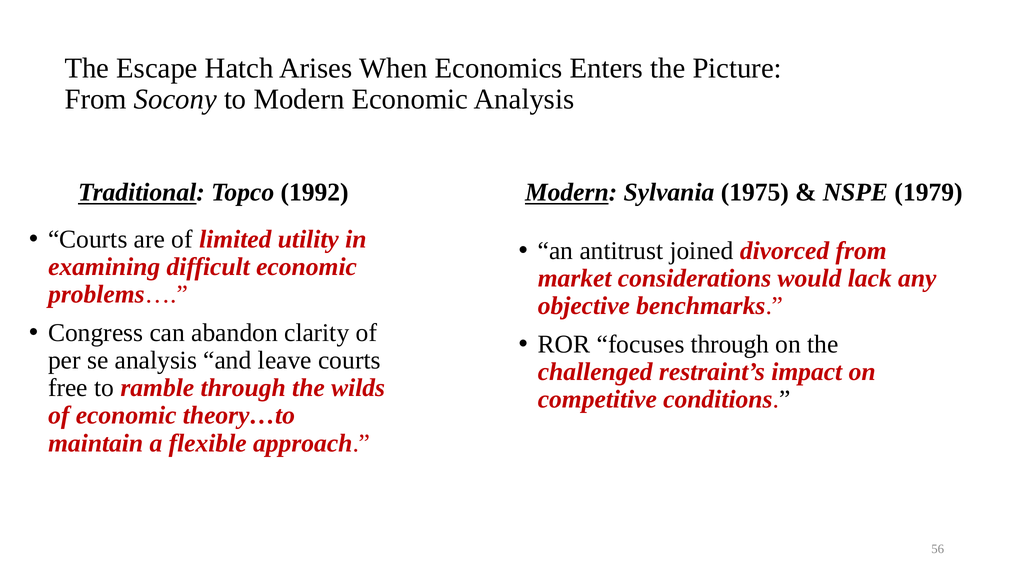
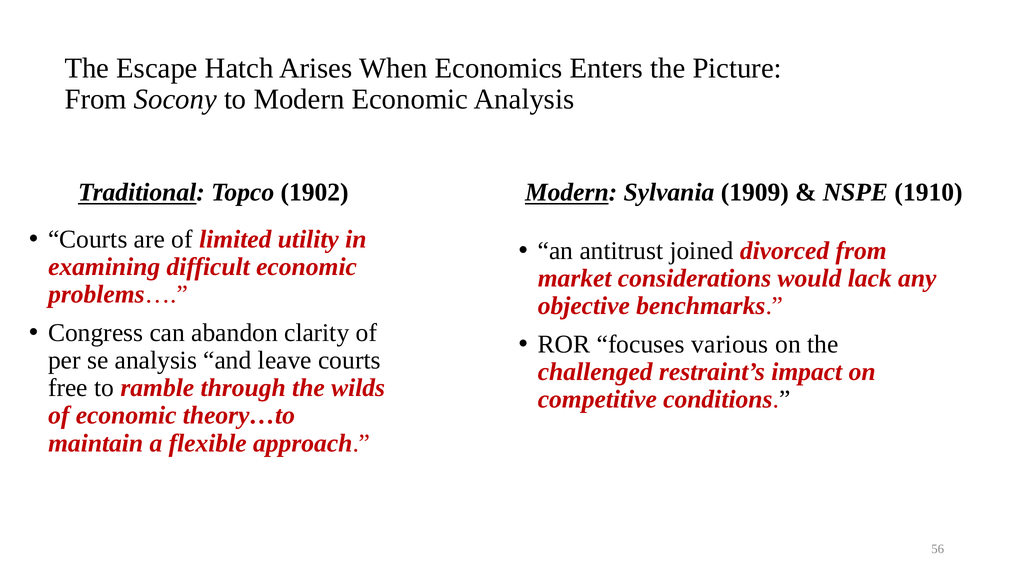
1992: 1992 -> 1902
1975: 1975 -> 1909
1979: 1979 -> 1910
focuses through: through -> various
